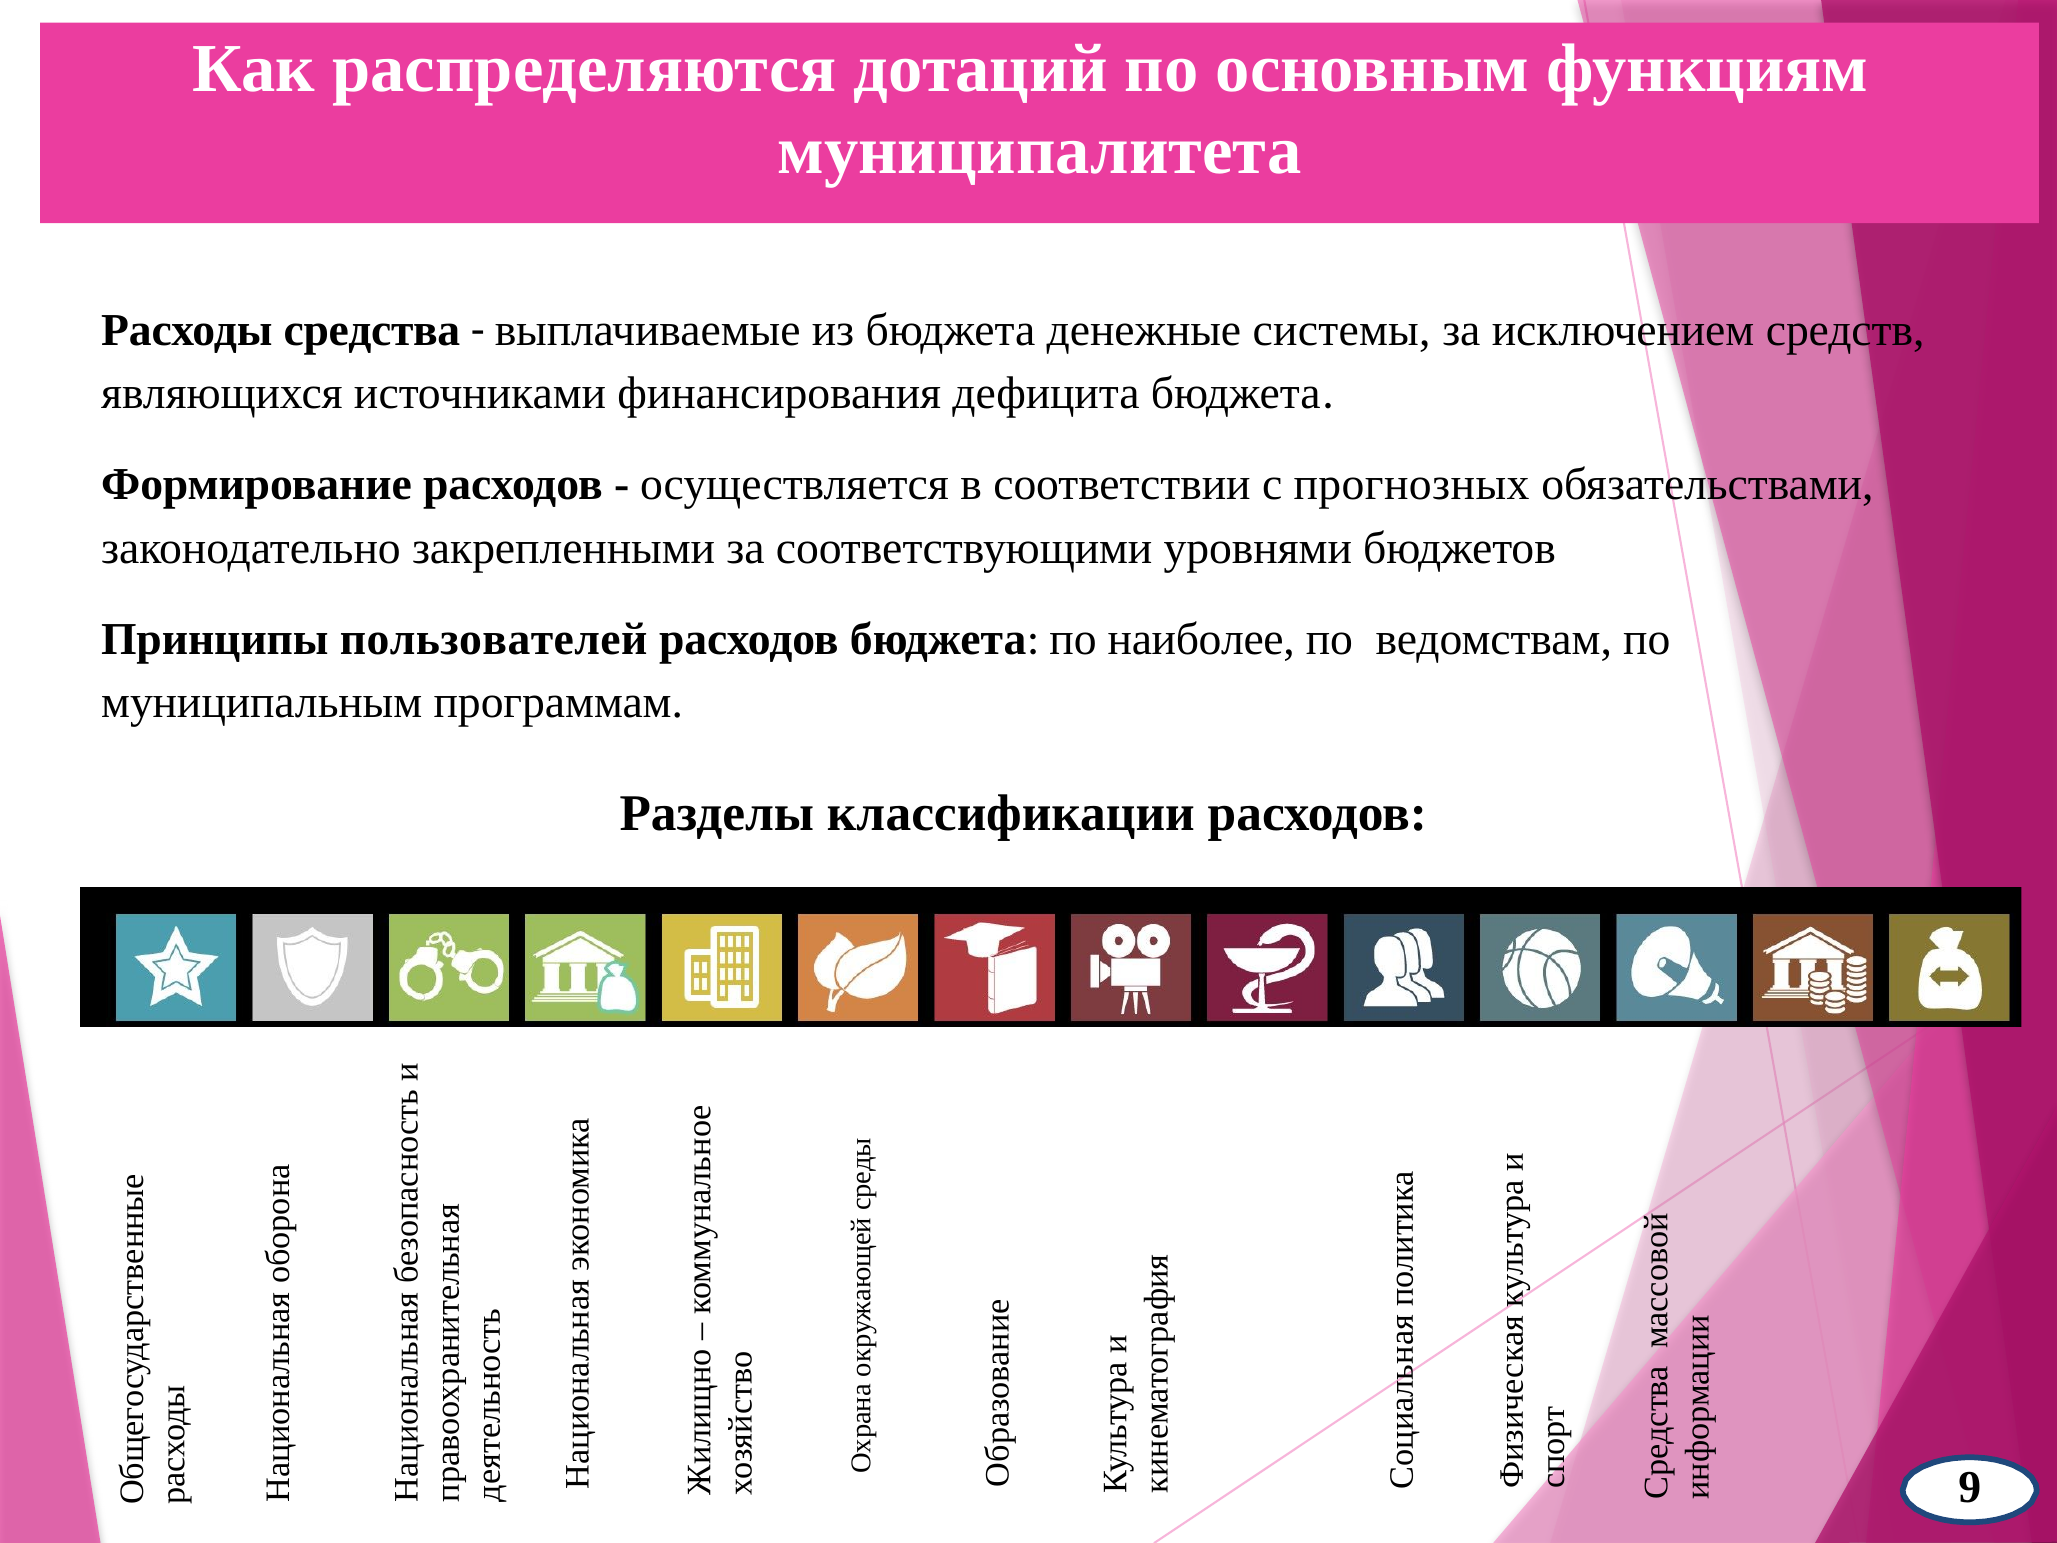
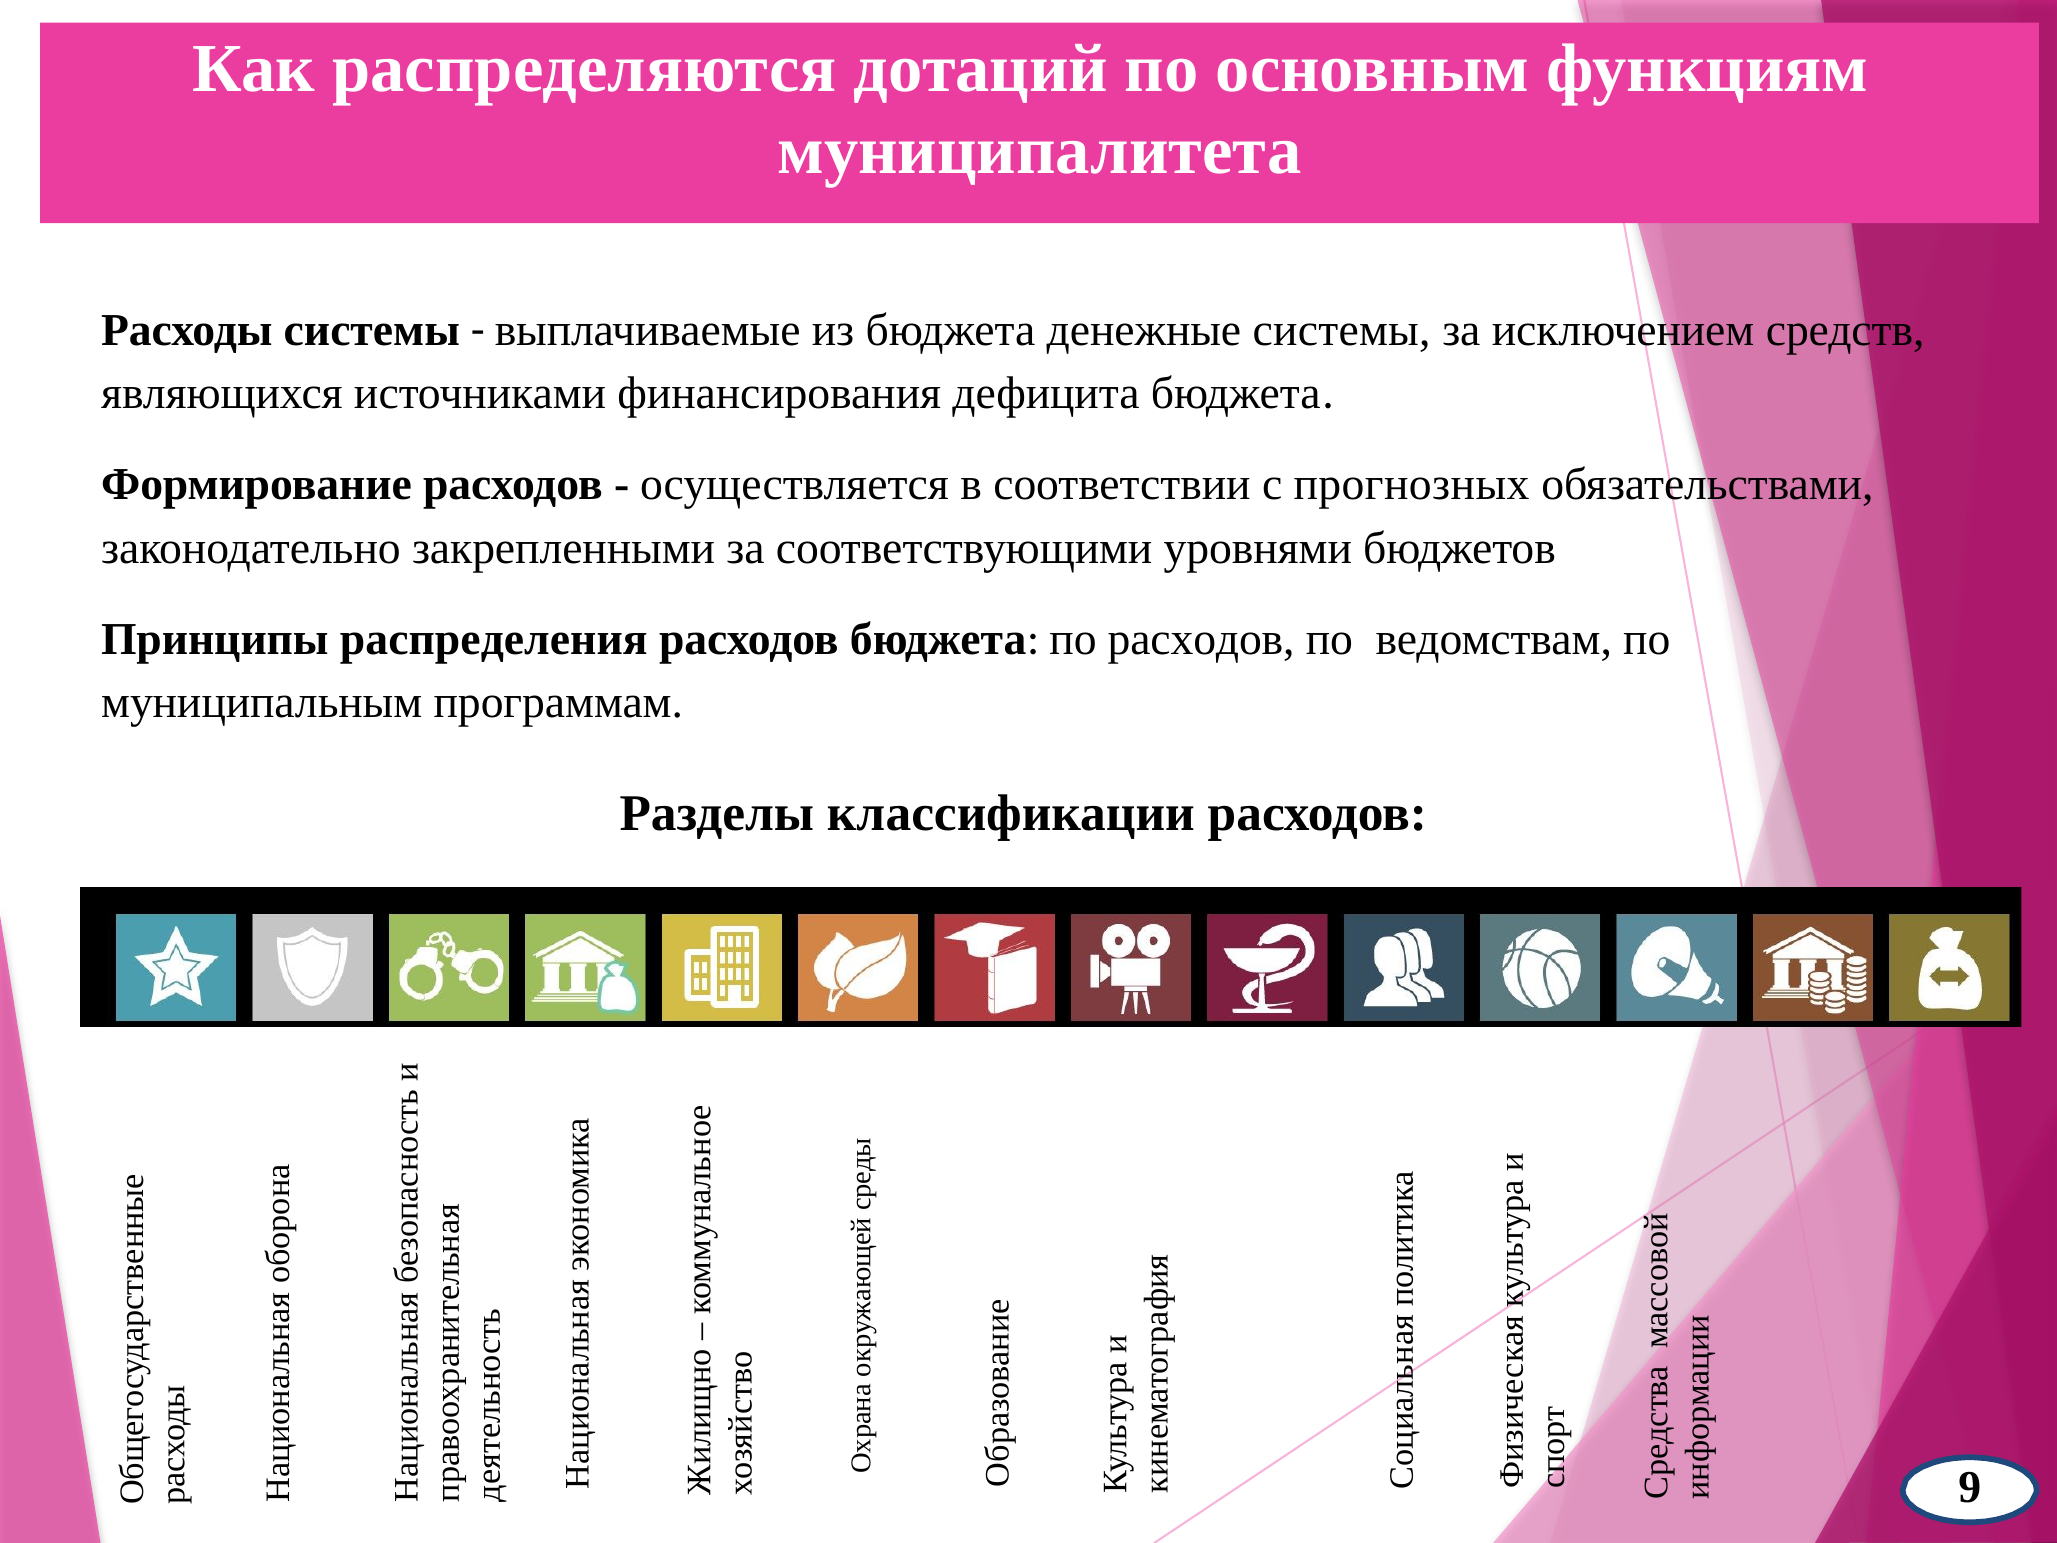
Расходы средства: средства -> системы
пользователей: пользователей -> распределения
по наиболее: наиболее -> расходов
